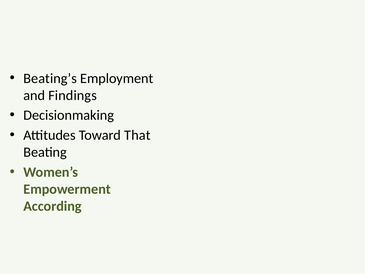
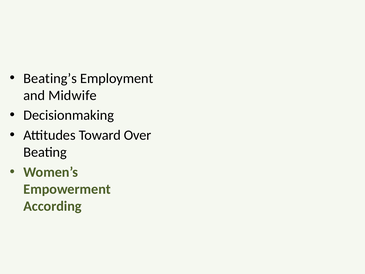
Findings: Findings -> Midwife
That: That -> Over
